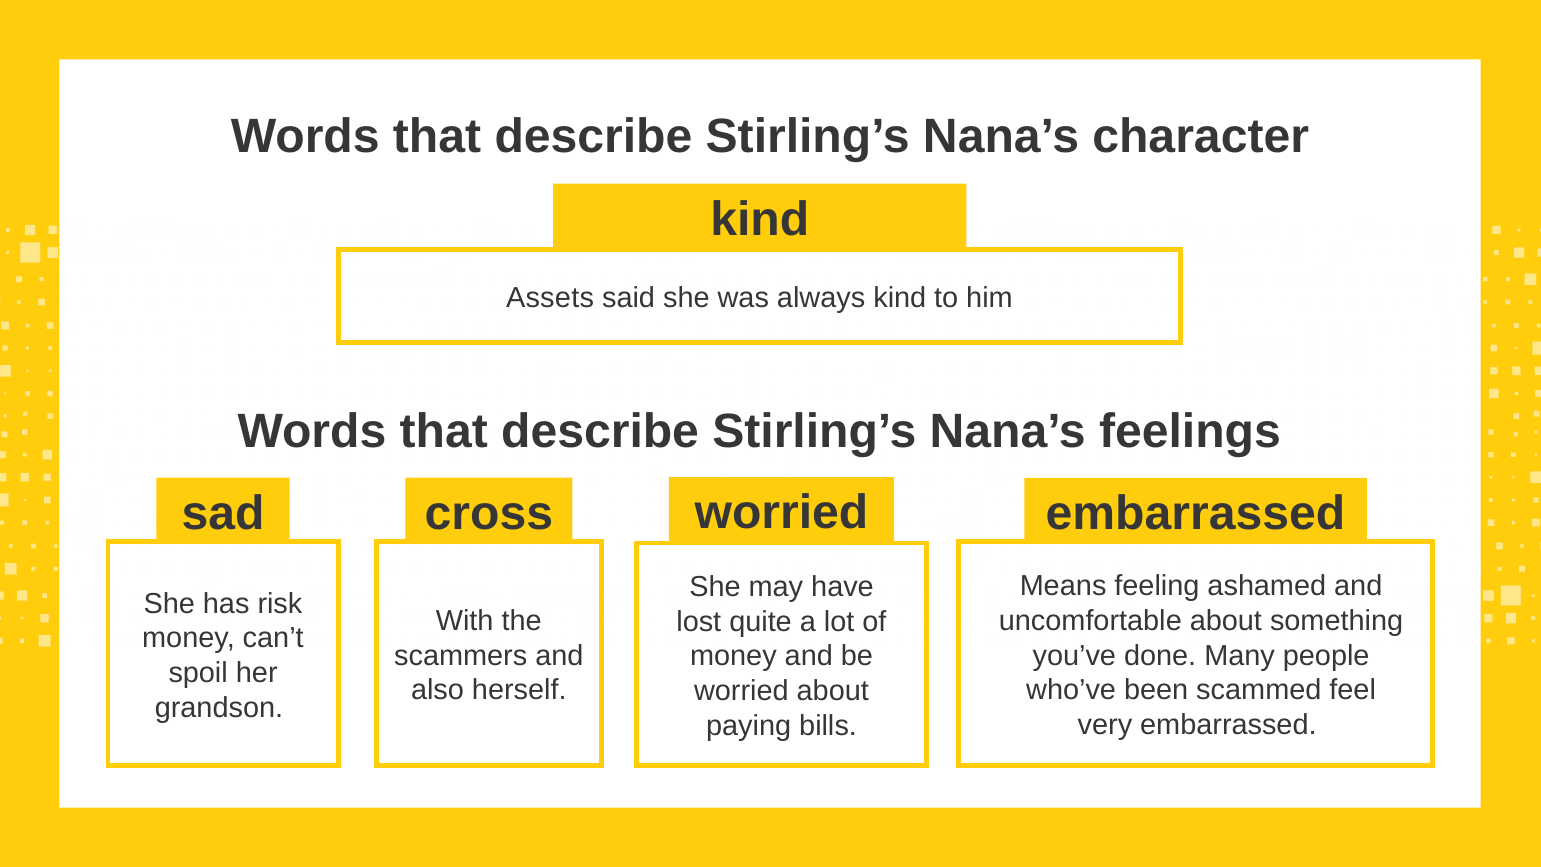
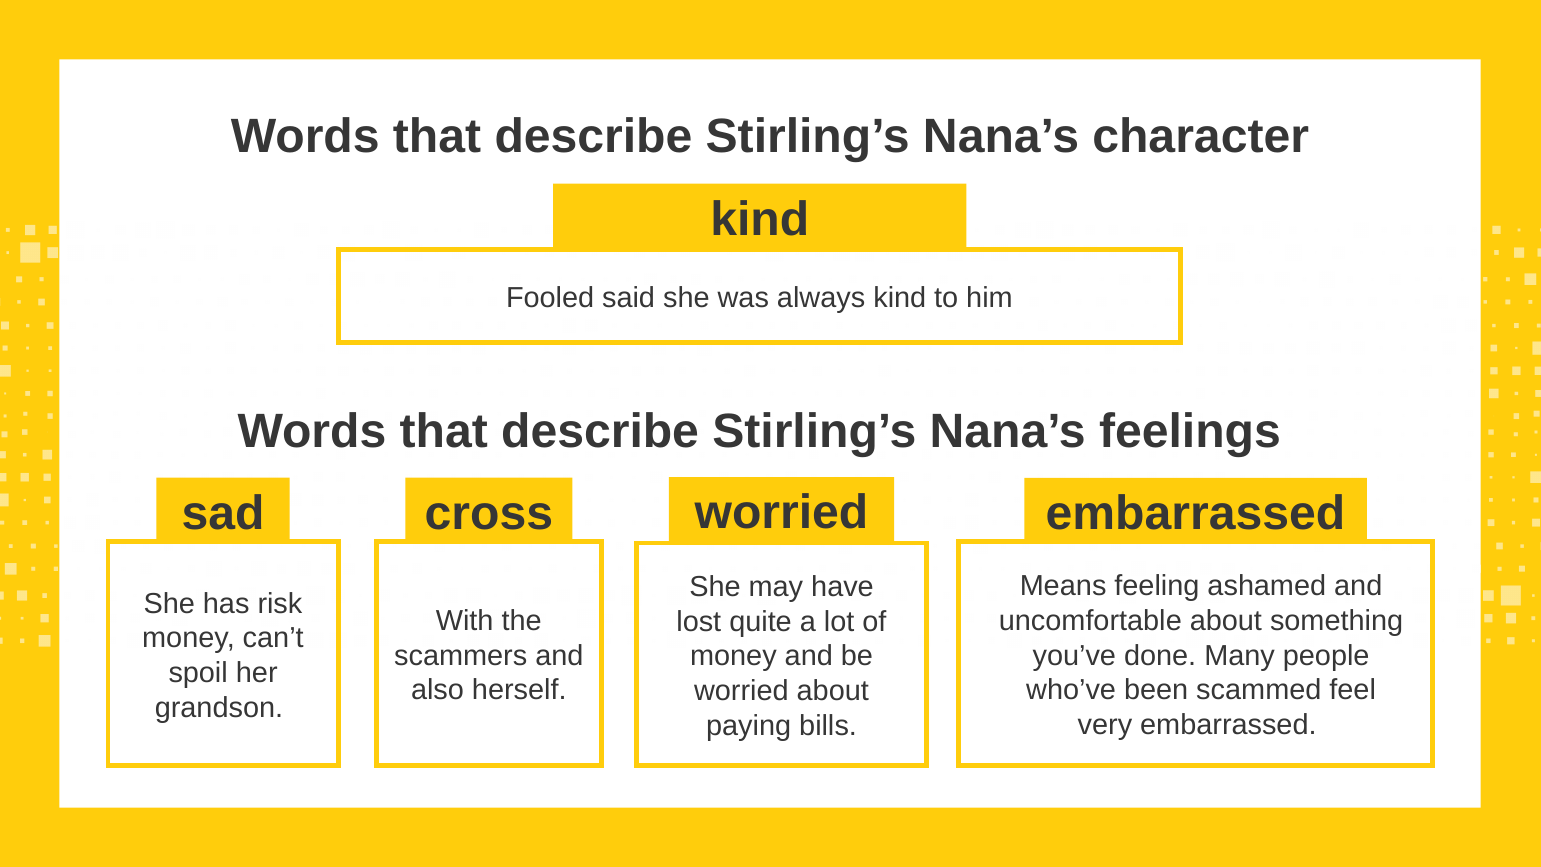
Assets: Assets -> Fooled
